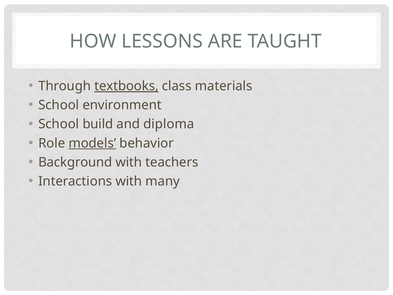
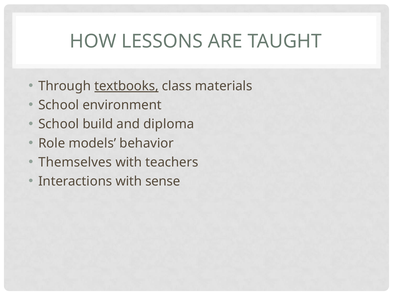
models underline: present -> none
Background: Background -> Themselves
many: many -> sense
